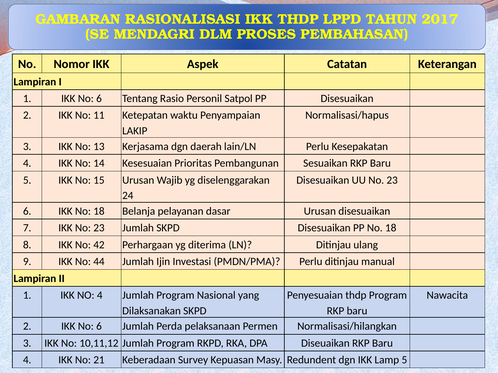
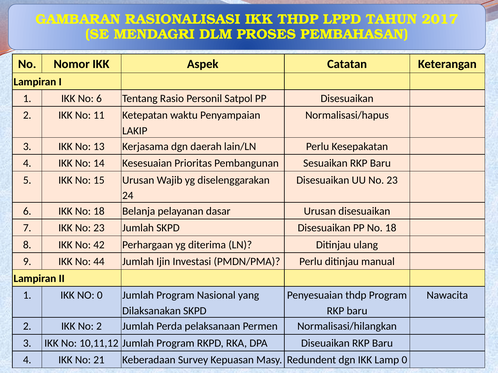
NO 4: 4 -> 0
2 IKK No 6: 6 -> 2
Lamp 5: 5 -> 0
